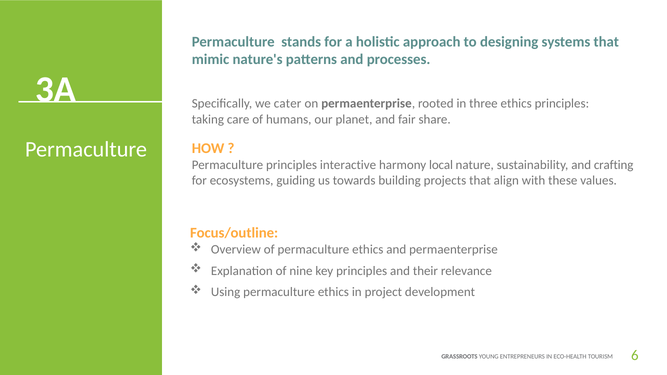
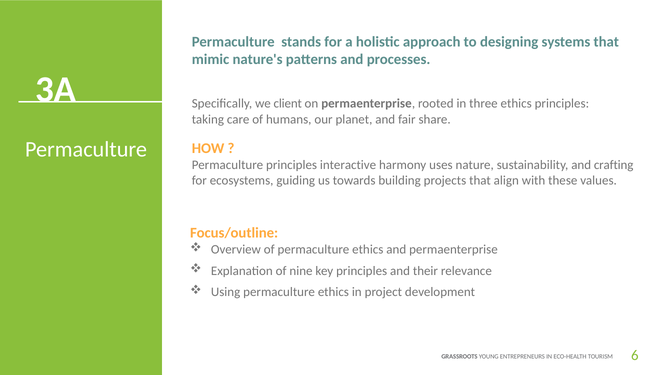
cater: cater -> client
local: local -> uses
